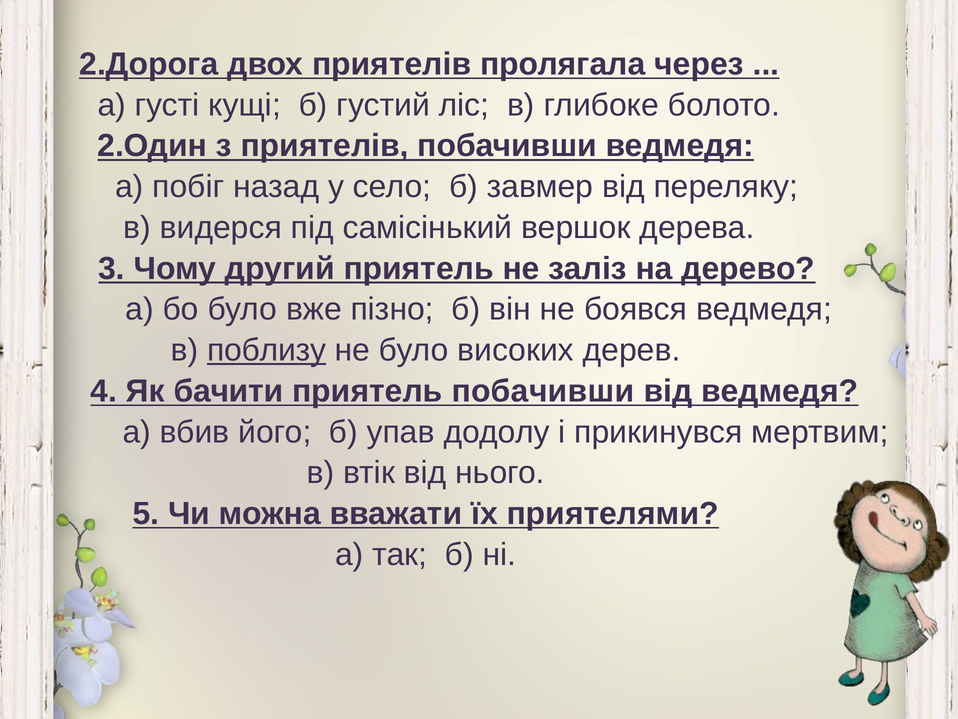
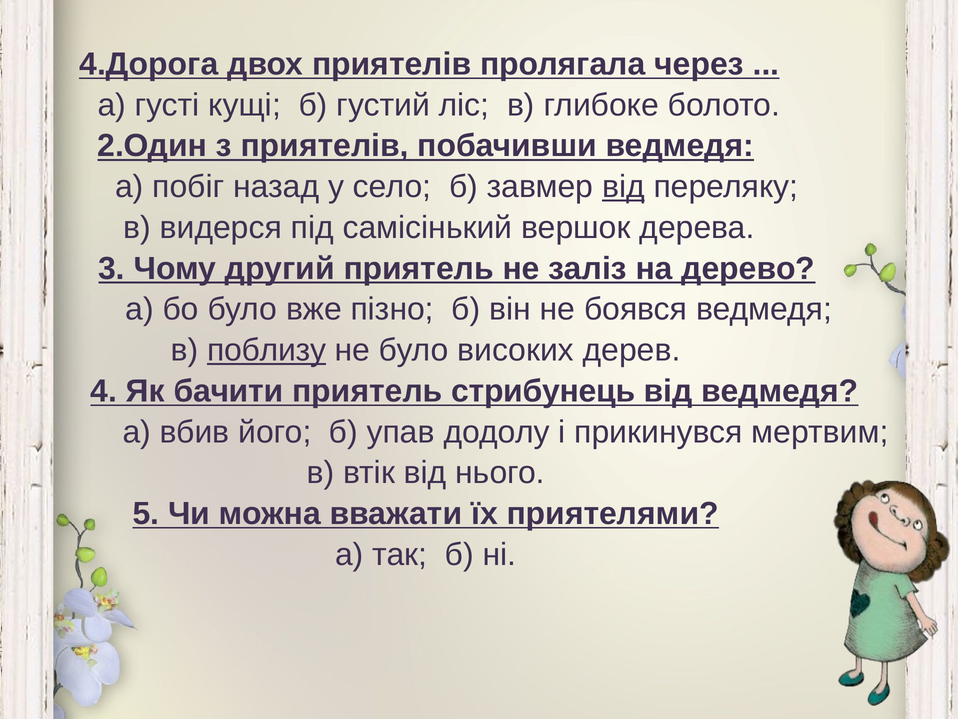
2.Дорога: 2.Дорога -> 4.Дорога
від at (623, 187) underline: none -> present
приятель побачивши: побачивши -> стрибунець
